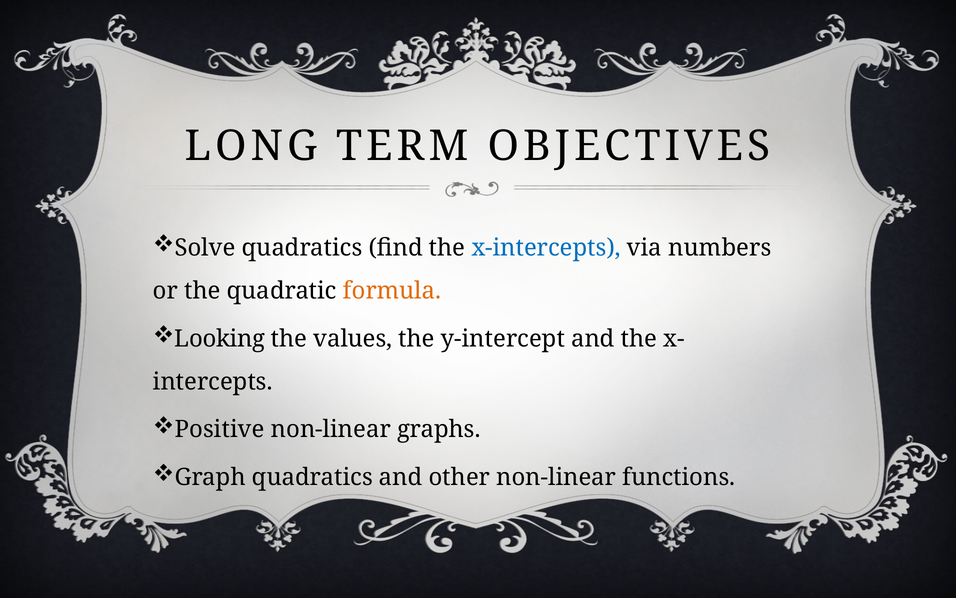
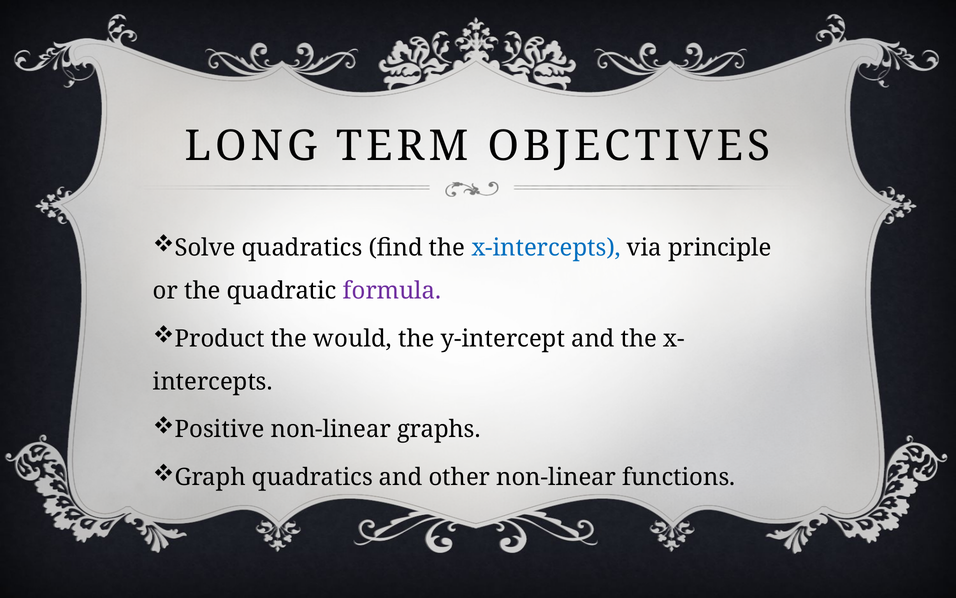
numbers: numbers -> principle
formula colour: orange -> purple
Looking: Looking -> Product
values: values -> would
